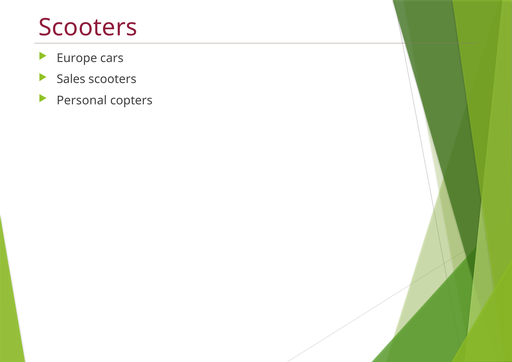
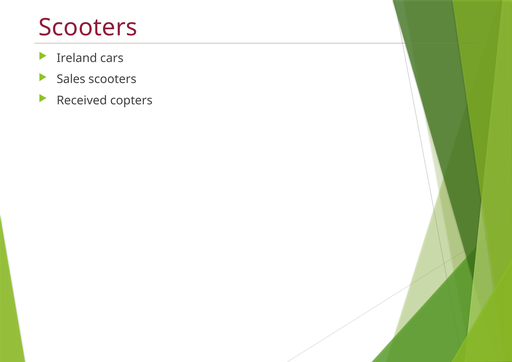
Europe: Europe -> Ireland
Personal: Personal -> Received
